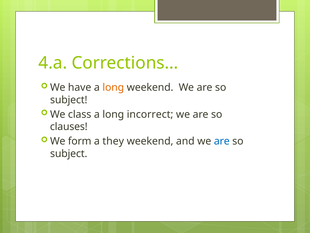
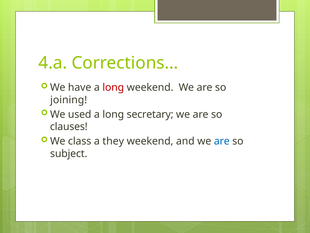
long at (113, 87) colour: orange -> red
subject at (69, 100): subject -> joining
class: class -> used
incorrect: incorrect -> secretary
form: form -> class
